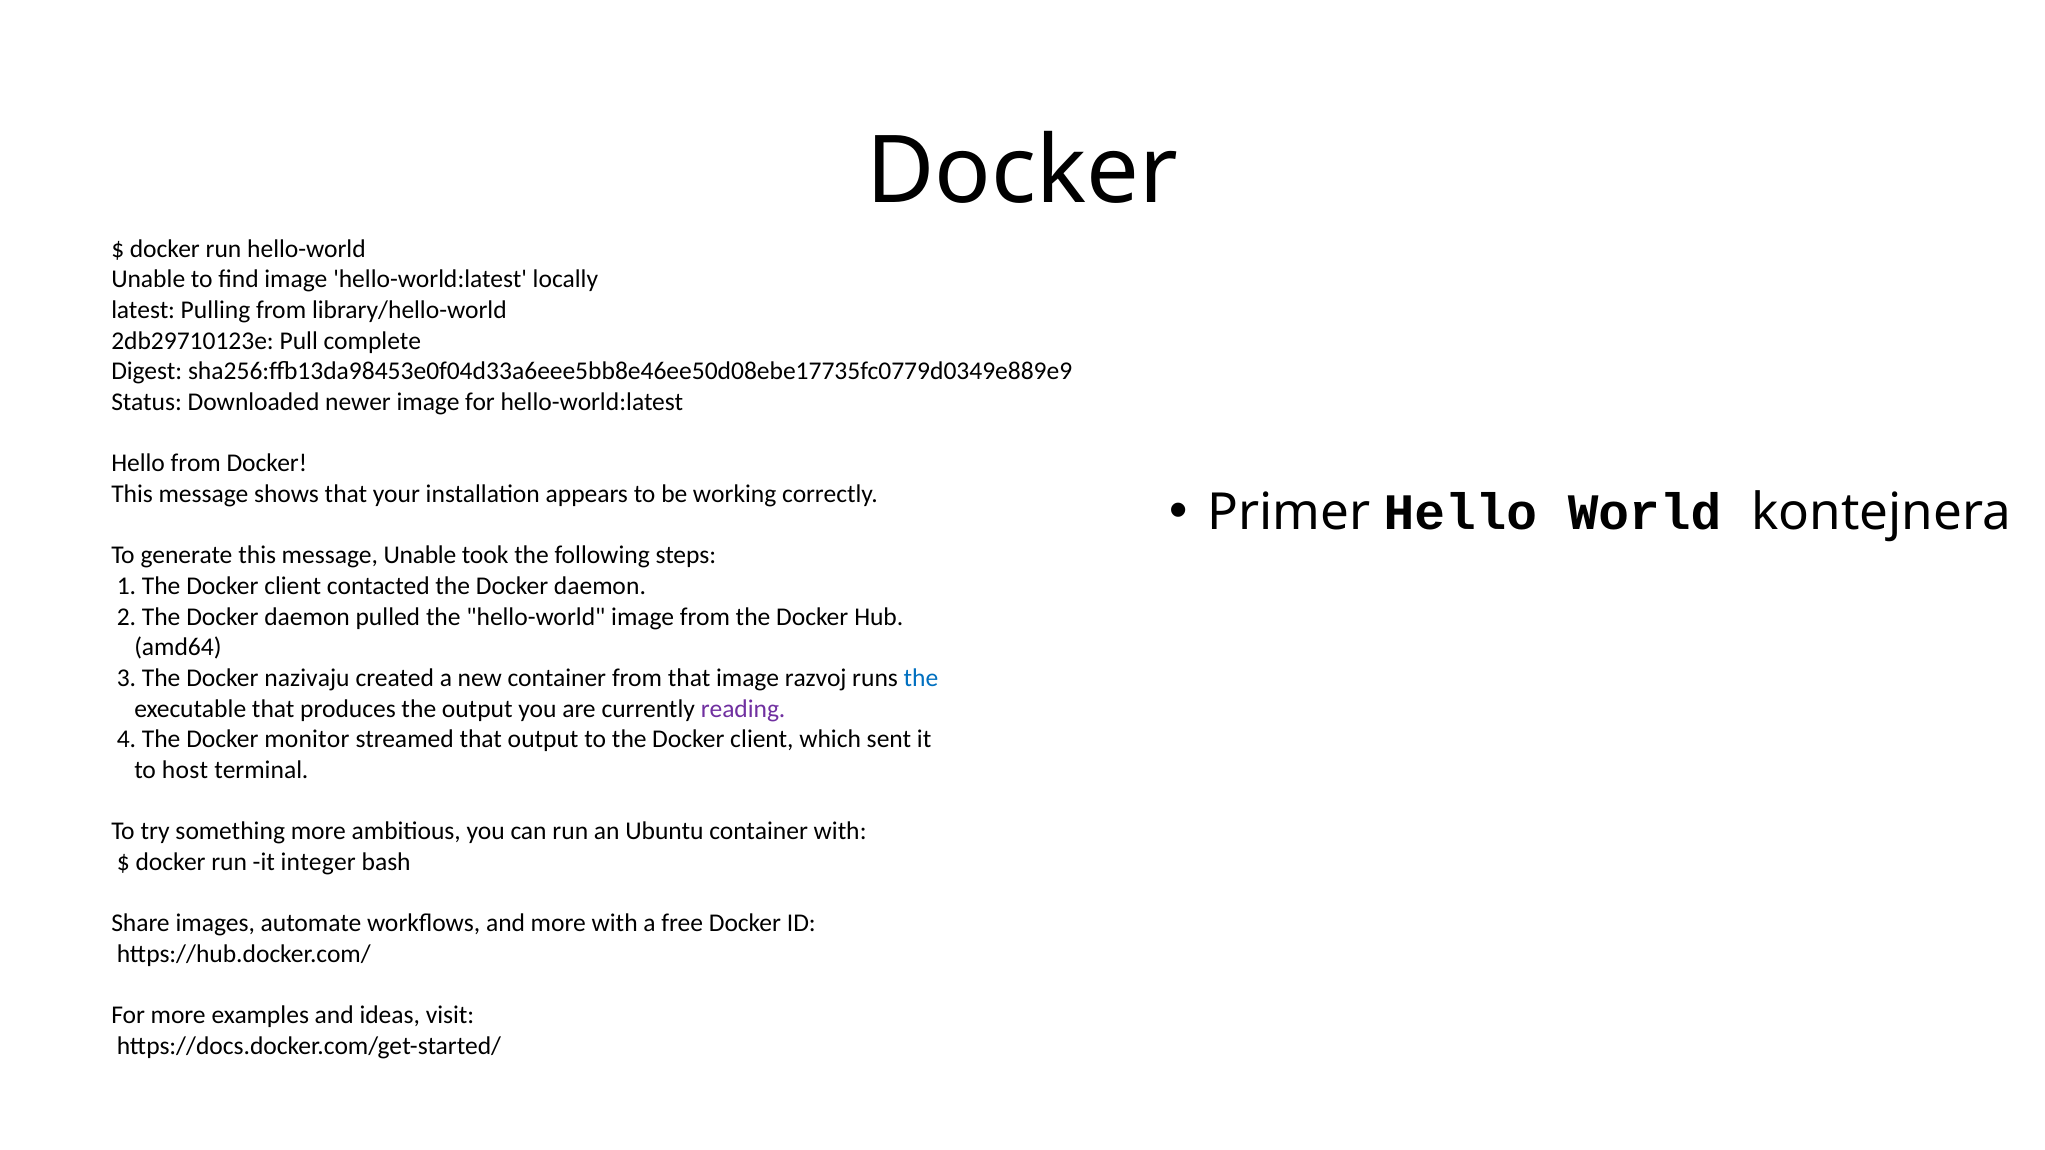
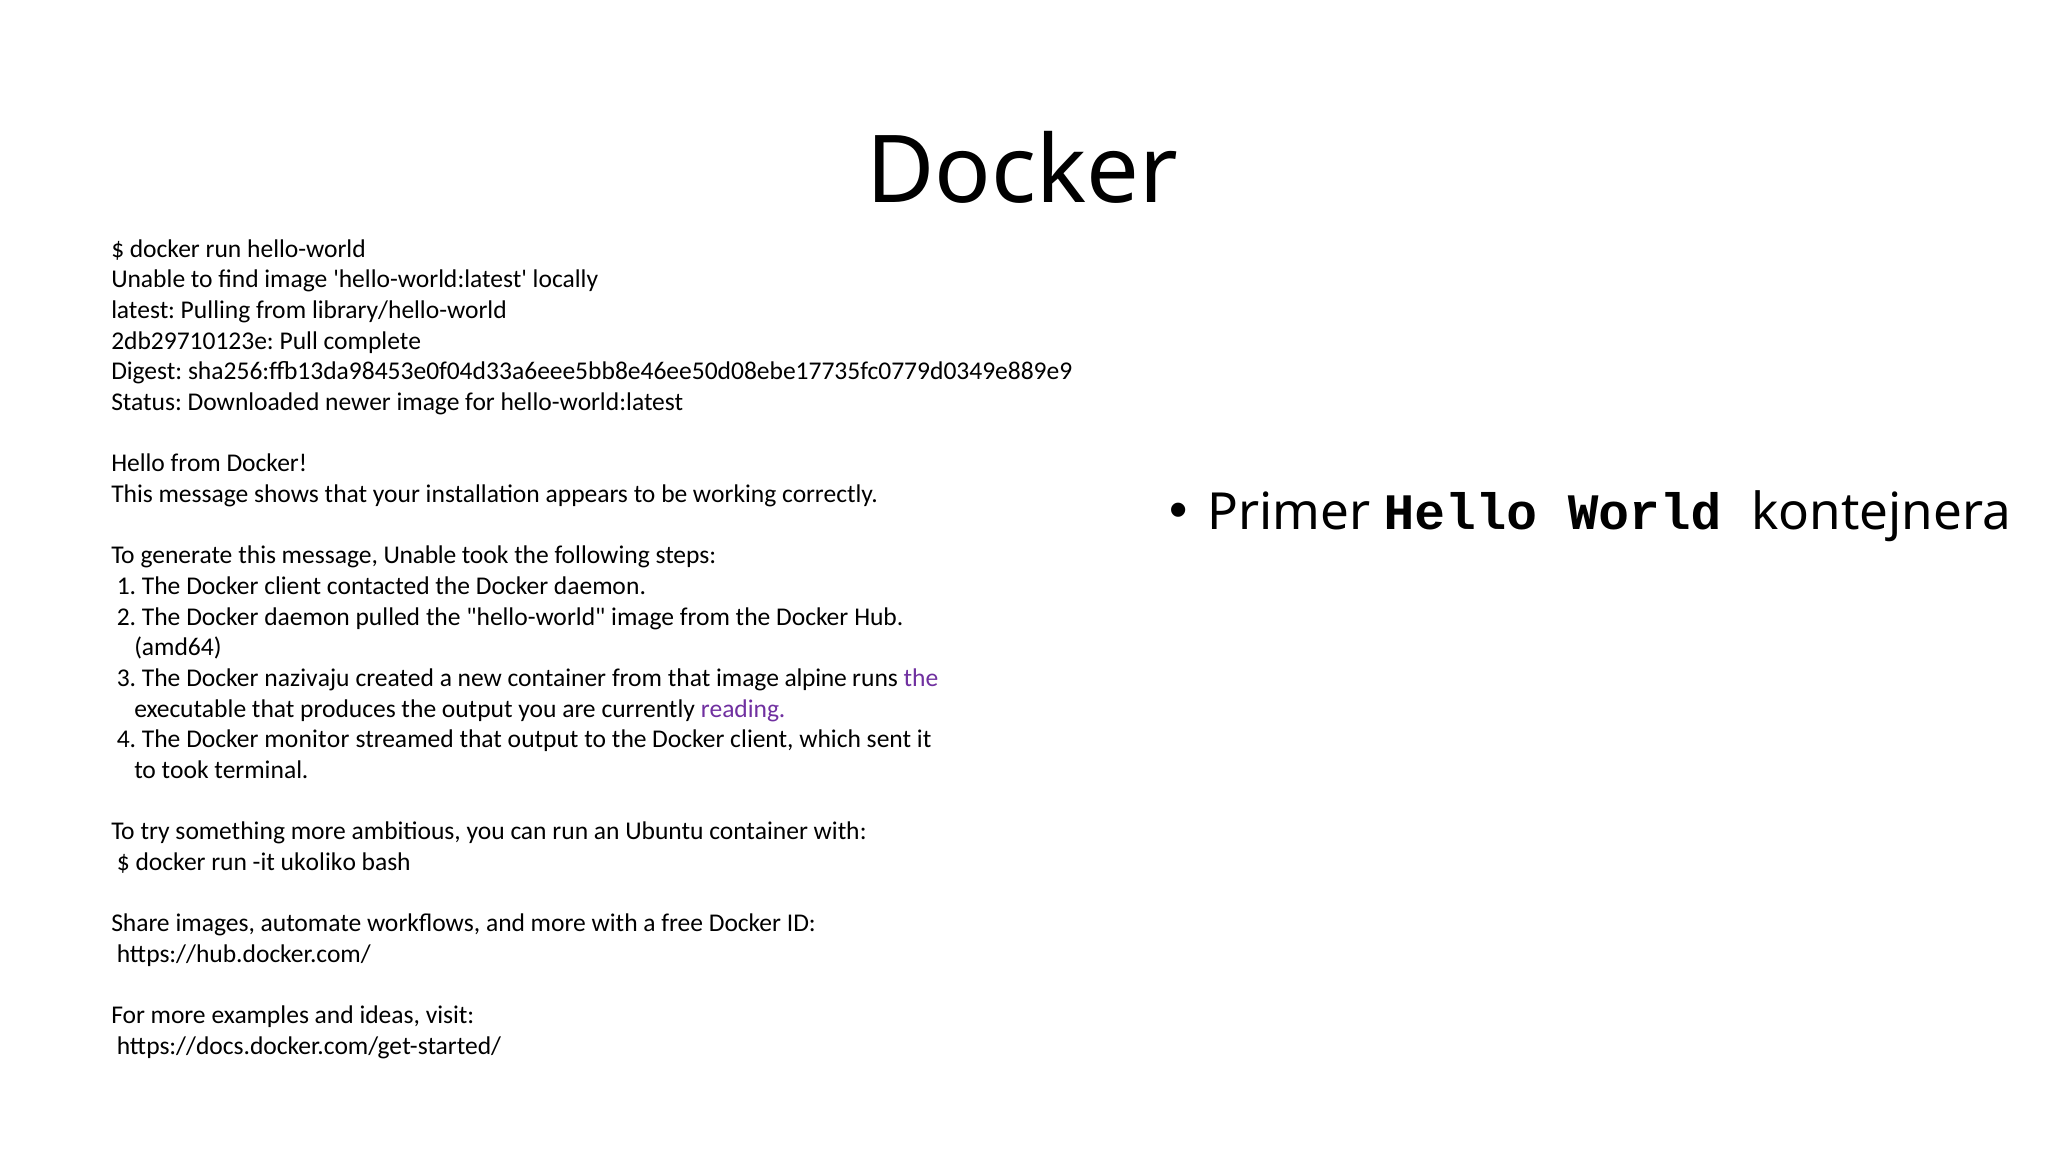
razvoj: razvoj -> alpine
the at (921, 678) colour: blue -> purple
to host: host -> took
integer: integer -> ukoliko
